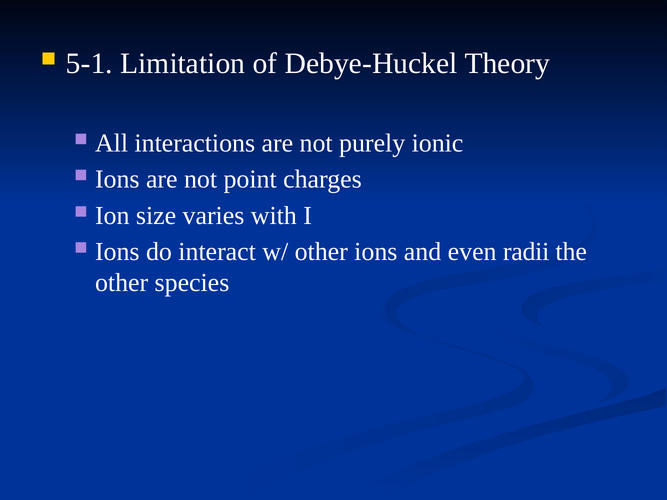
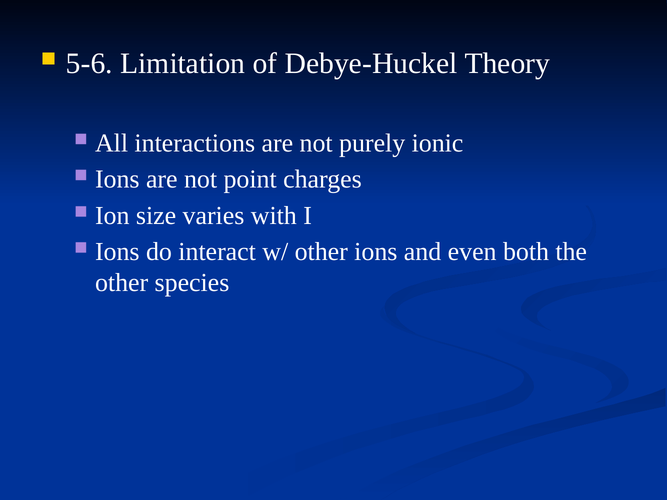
5-1: 5-1 -> 5-6
radii: radii -> both
